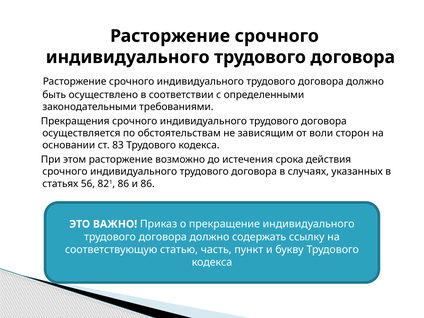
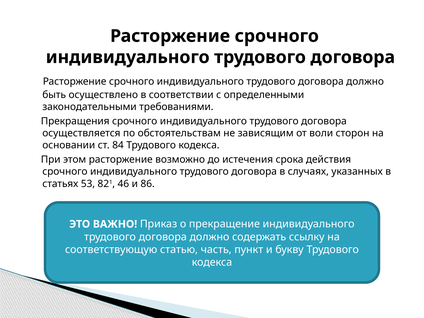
83: 83 -> 84
56: 56 -> 53
821 86: 86 -> 46
